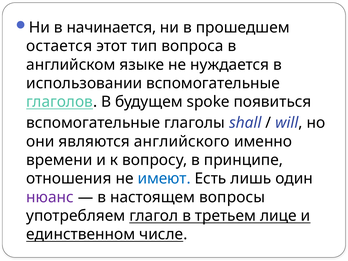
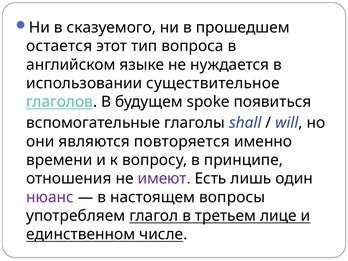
начинается: начинается -> сказуемого
использовании вспомогательные: вспомогательные -> существительное
английского: английского -> повторяется
имеют colour: blue -> purple
